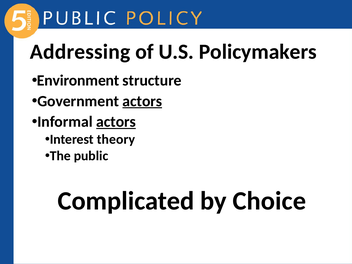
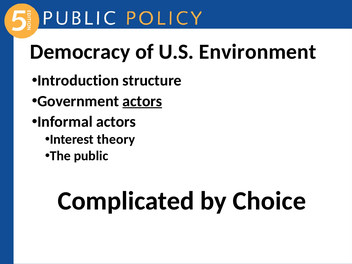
Addressing: Addressing -> Democracy
Policymakers: Policymakers -> Environment
Environment: Environment -> Introduction
actors at (116, 122) underline: present -> none
